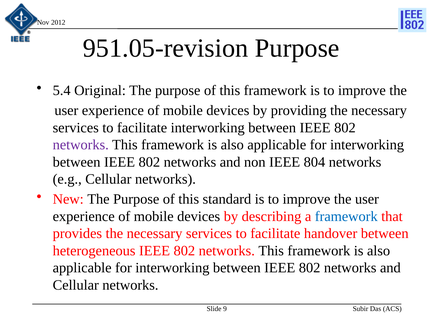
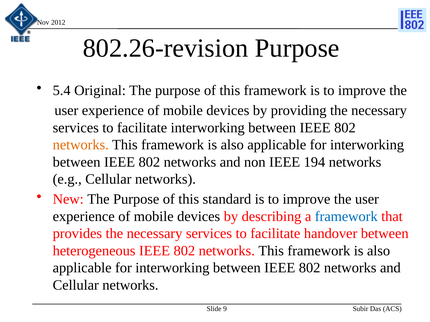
951.05-revision: 951.05-revision -> 802.26-revision
networks at (81, 145) colour: purple -> orange
804: 804 -> 194
